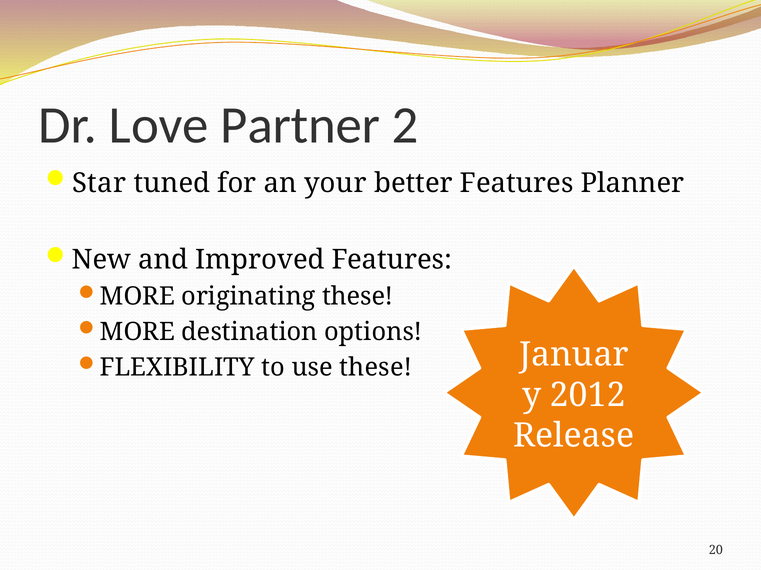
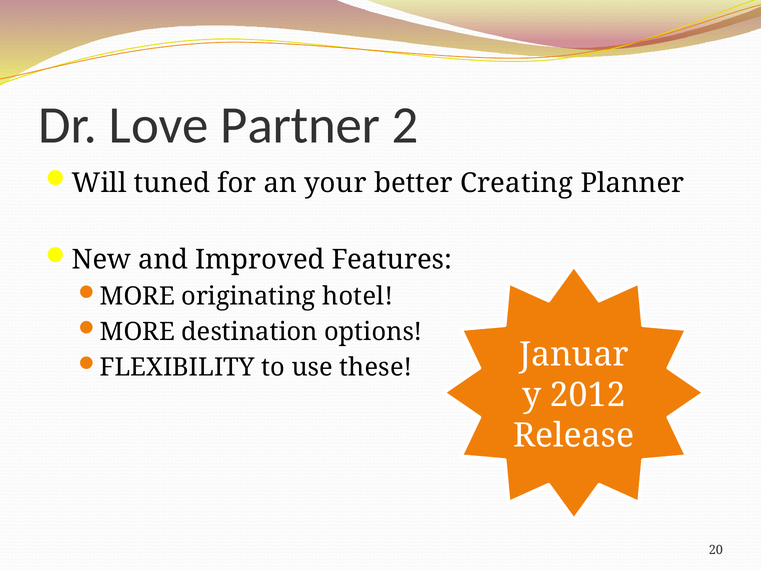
Star: Star -> Will
better Features: Features -> Creating
originating these: these -> hotel
